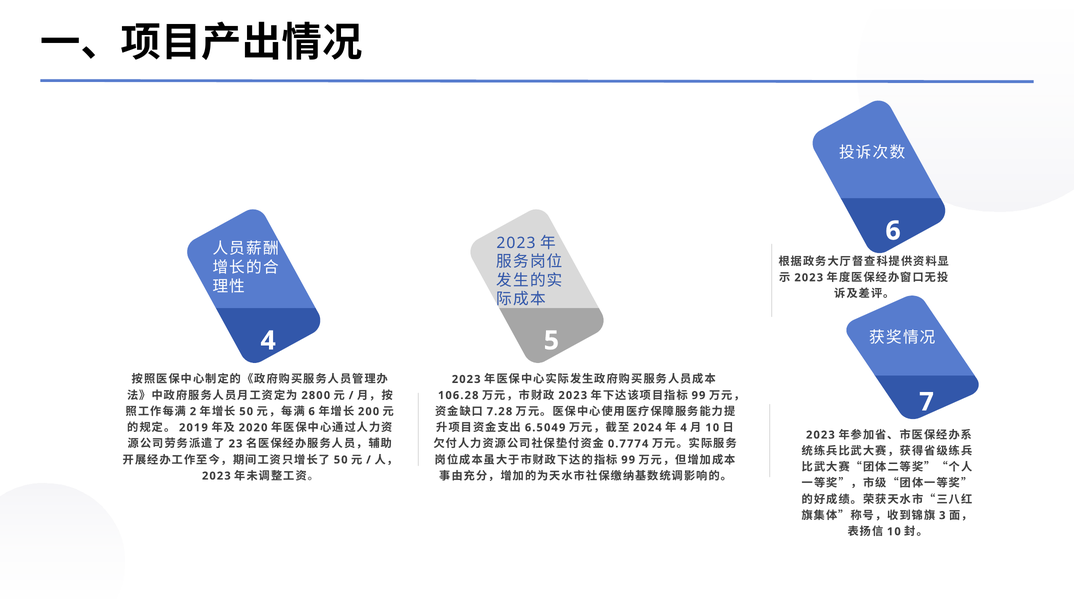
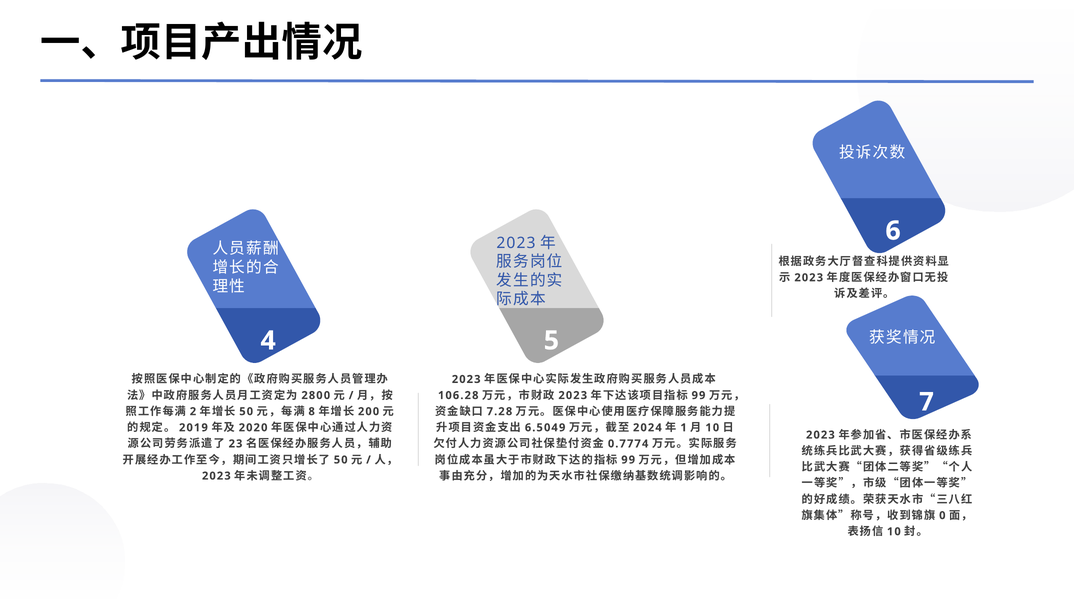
6 at (312, 412): 6 -> 8
4 at (684, 428): 4 -> 1
3: 3 -> 0
